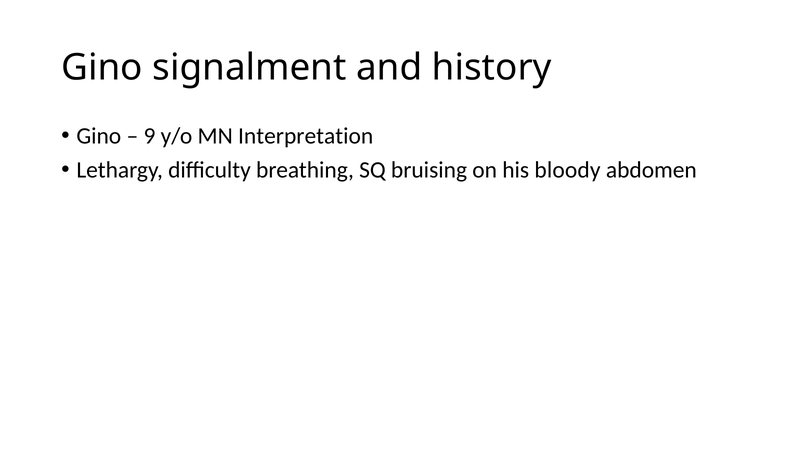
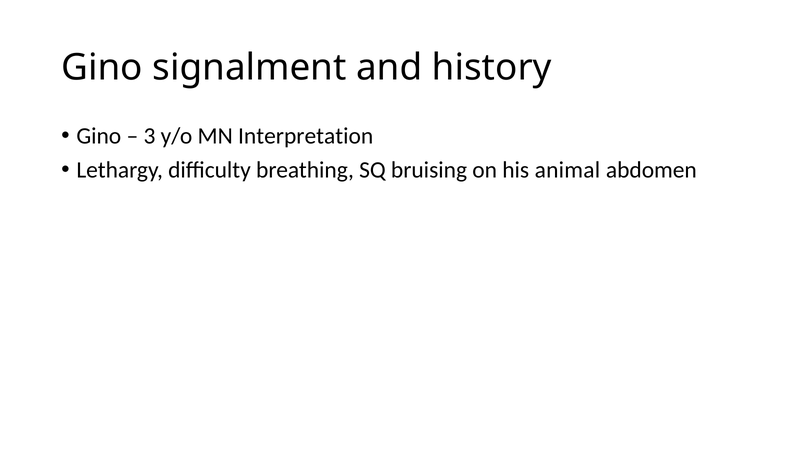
9: 9 -> 3
bloody: bloody -> animal
